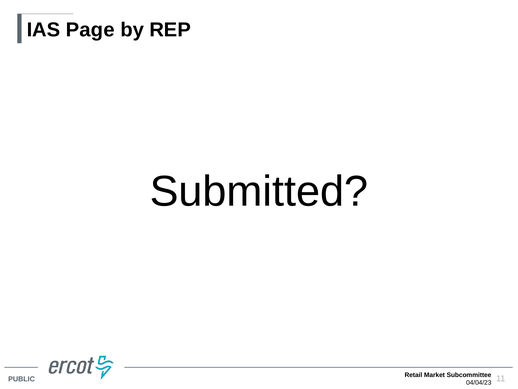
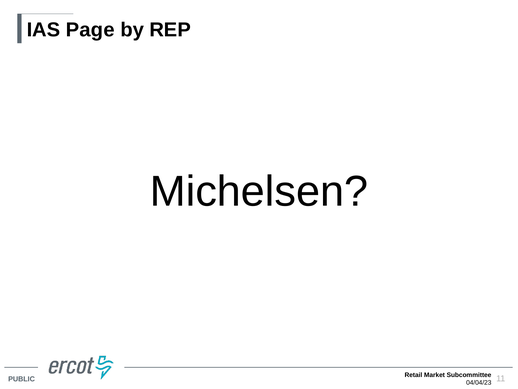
Submitted: Submitted -> Michelsen
